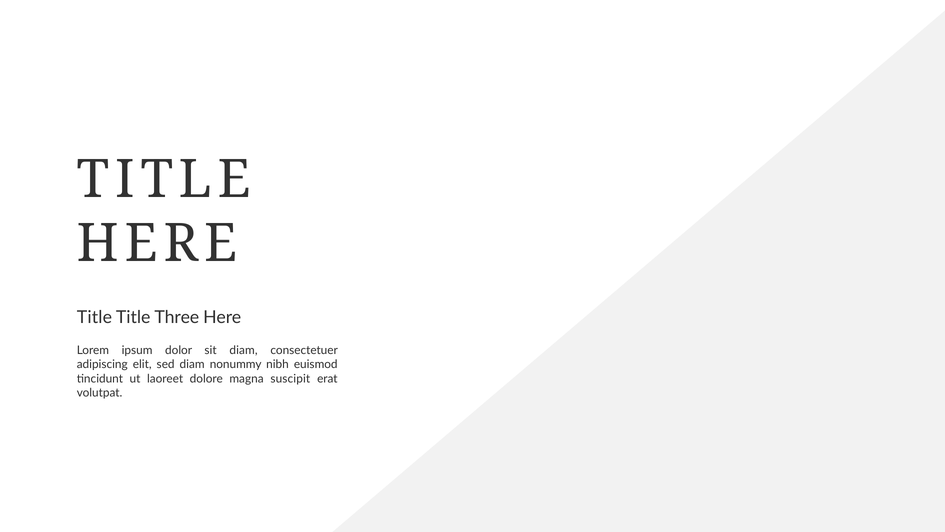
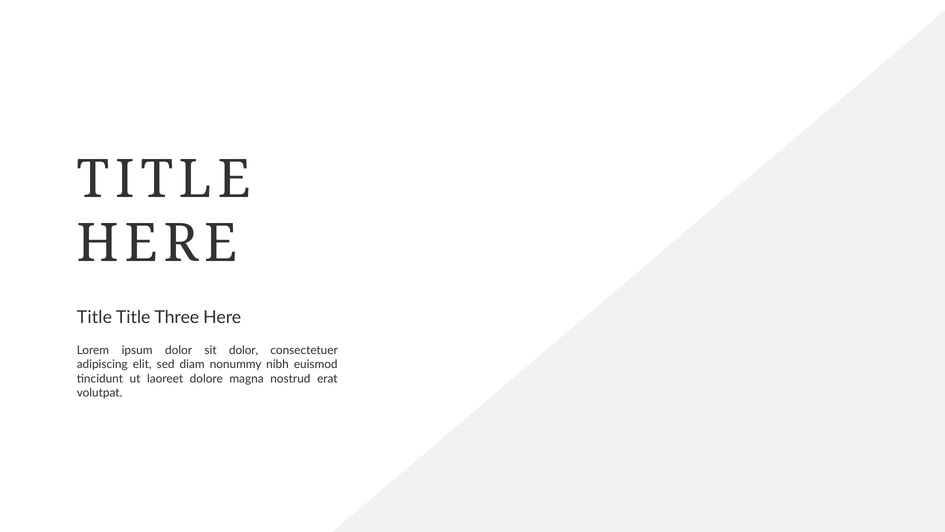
sit diam: diam -> dolor
suscipit: suscipit -> nostrud
